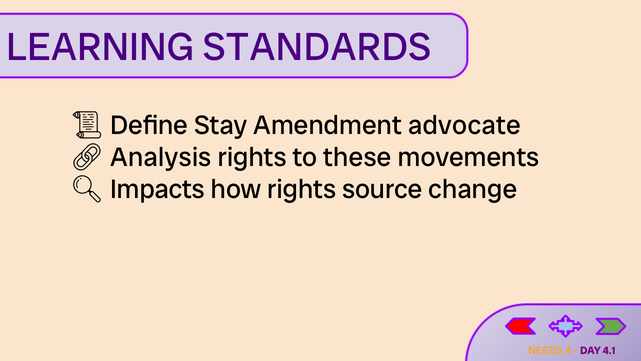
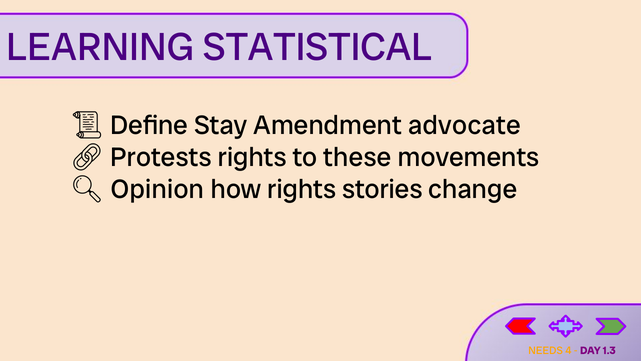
STANDARDS: STANDARDS -> STATISTICAL
Analysis: Analysis -> Protests
Impacts: Impacts -> Opinion
source: source -> stories
4.1: 4.1 -> 1.3
